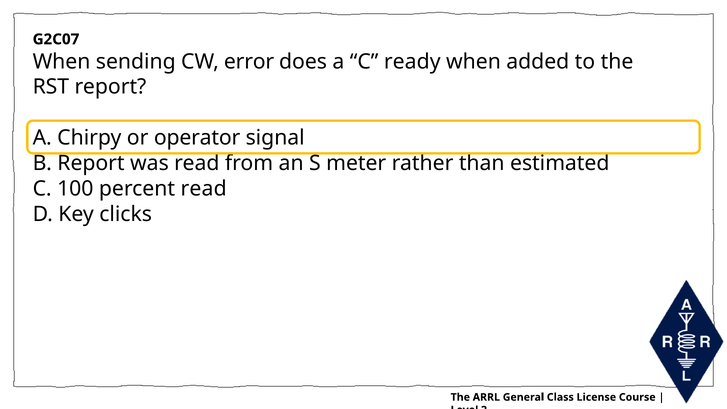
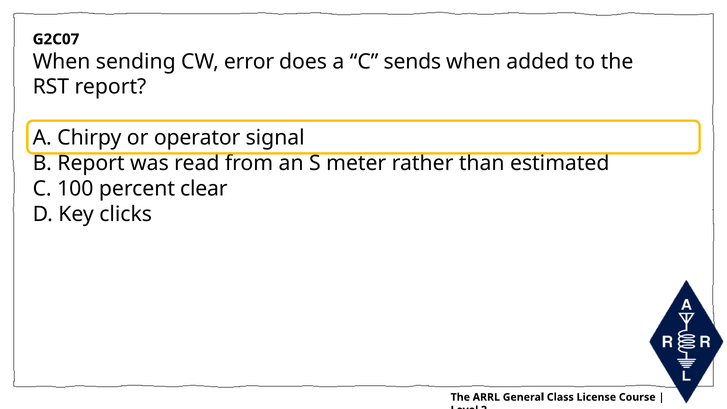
ready: ready -> sends
percent read: read -> clear
